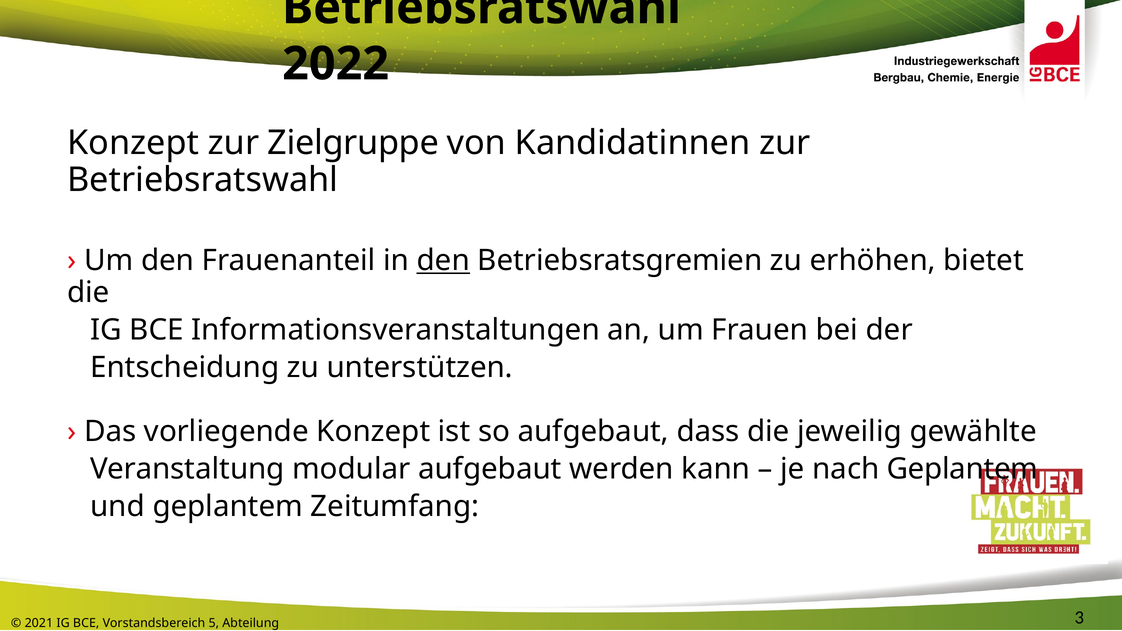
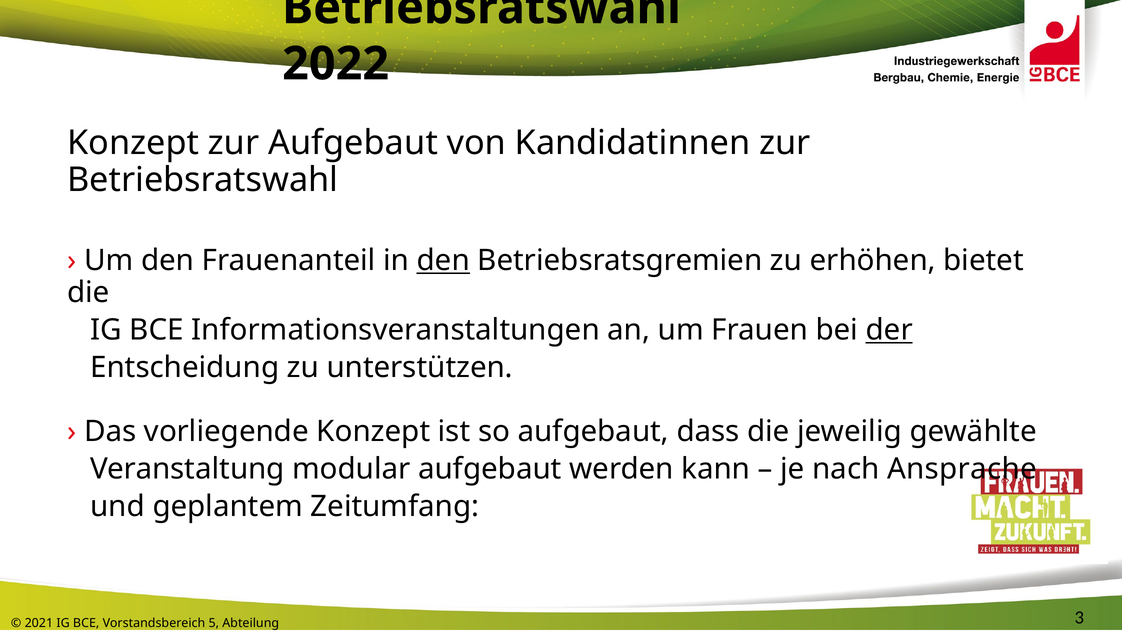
zur Zielgruppe: Zielgruppe -> Aufgebaut
der underline: none -> present
nach Geplantem: Geplantem -> Ansprache
